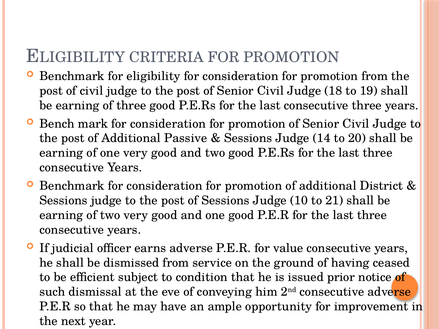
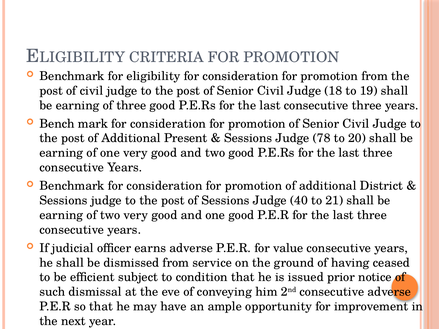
Passive: Passive -> Present
14: 14 -> 78
10: 10 -> 40
